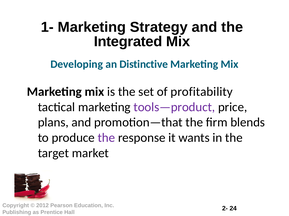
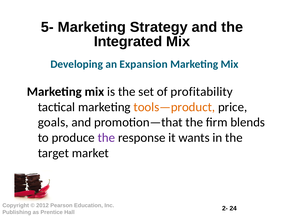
1-: 1- -> 5-
Distinctive: Distinctive -> Expansion
tools—product colour: purple -> orange
plans: plans -> goals
